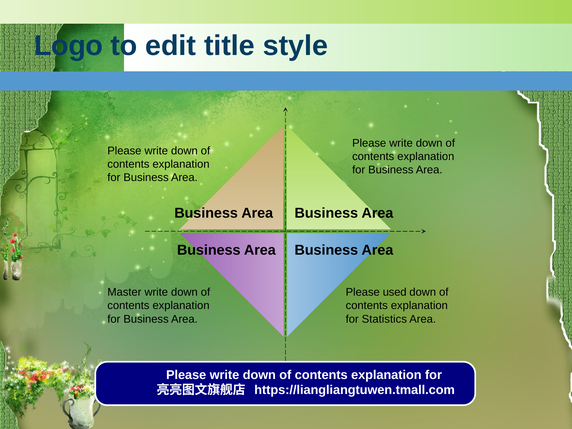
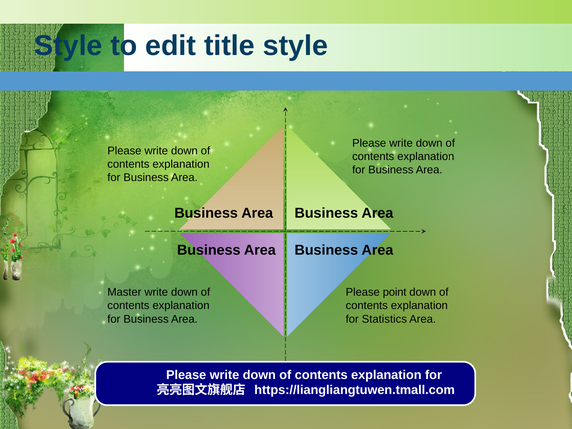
Logo at (69, 46): Logo -> Style
used: used -> point
